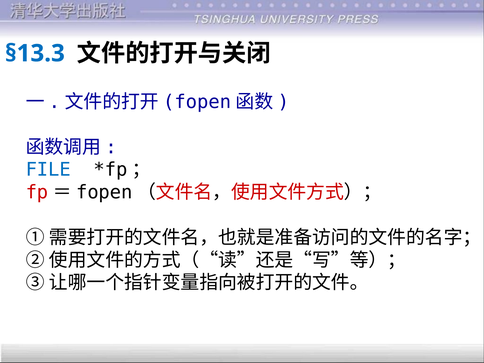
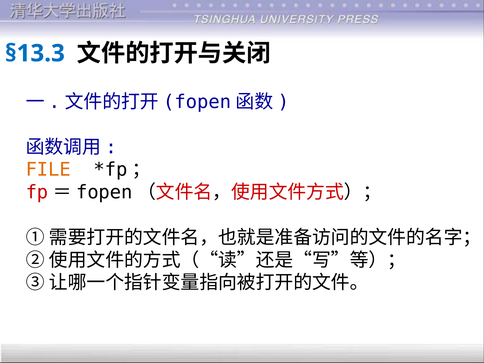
FILE colour: blue -> orange
